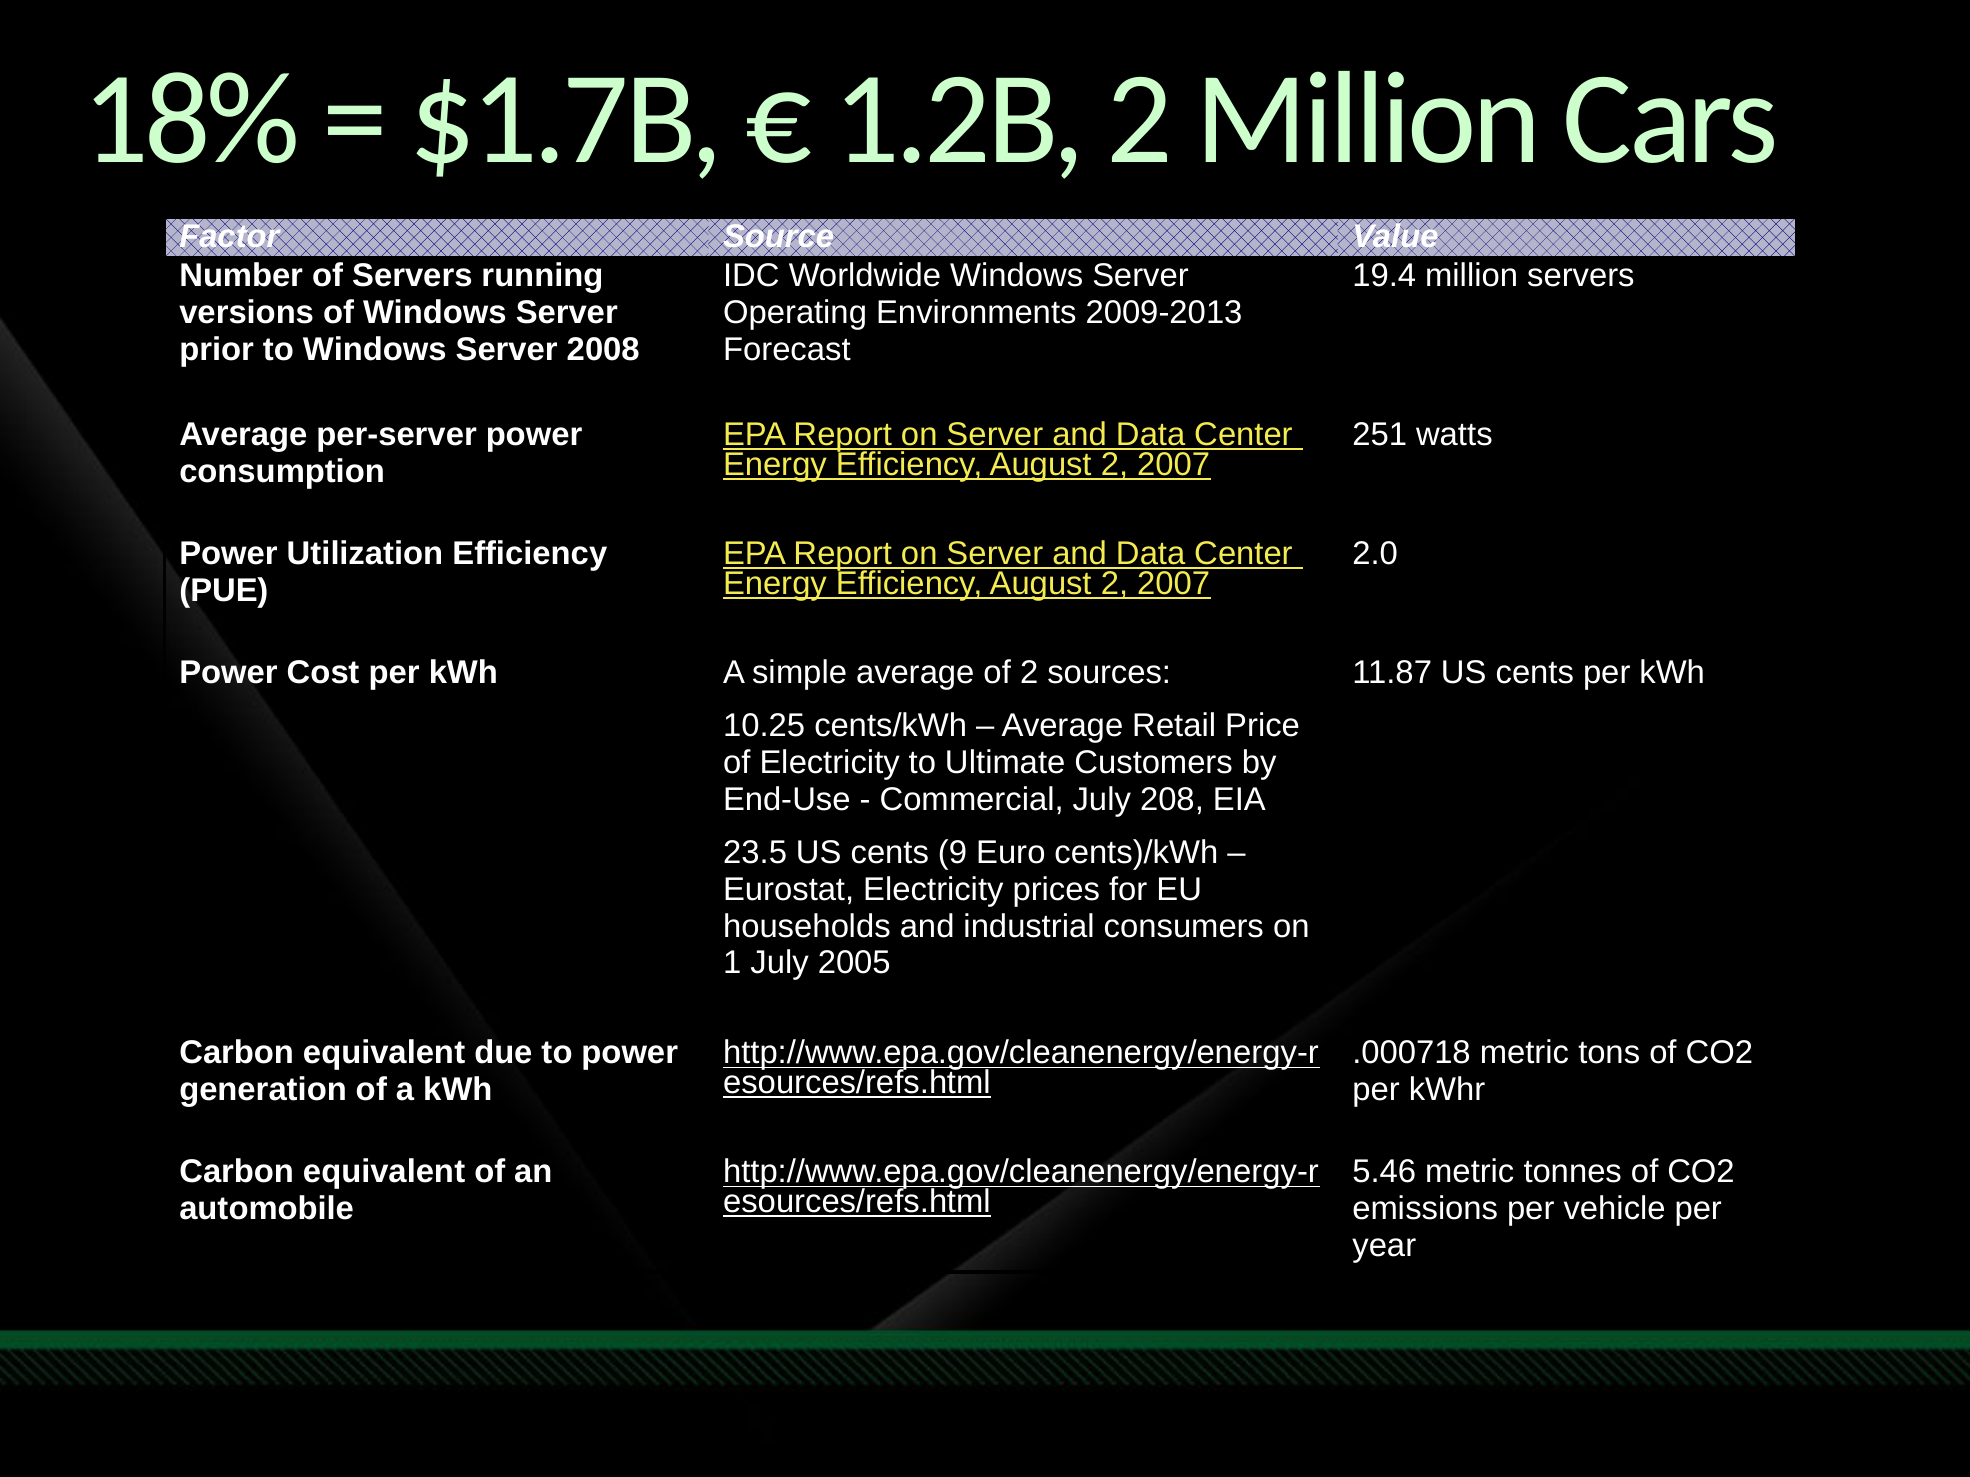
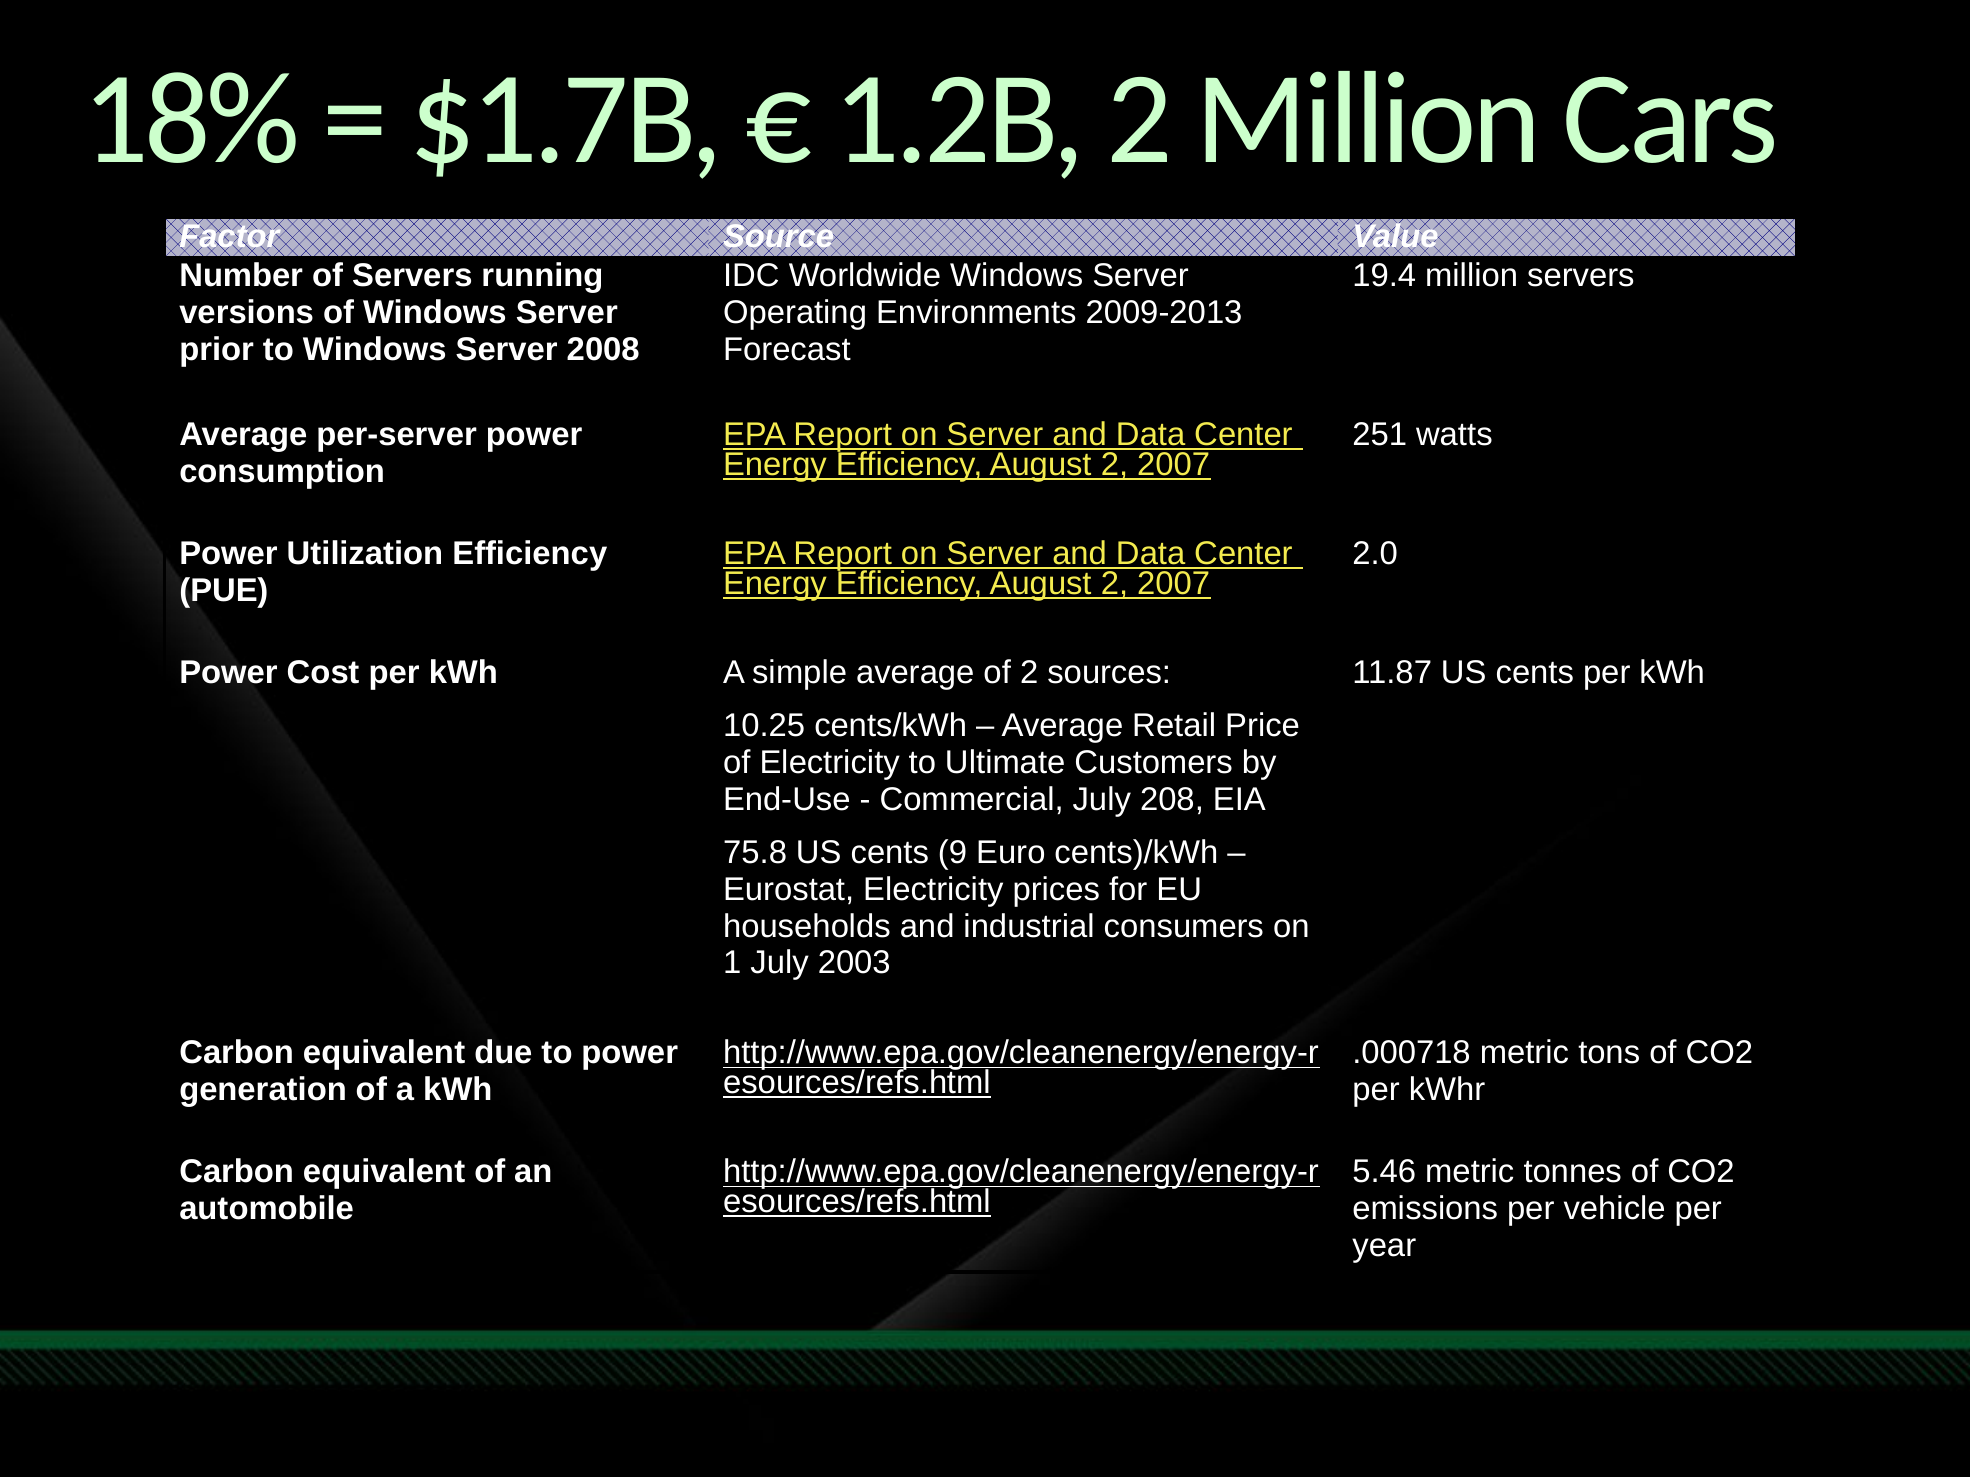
23.5: 23.5 -> 75.8
2005: 2005 -> 2003
